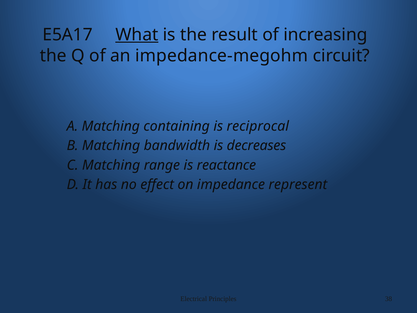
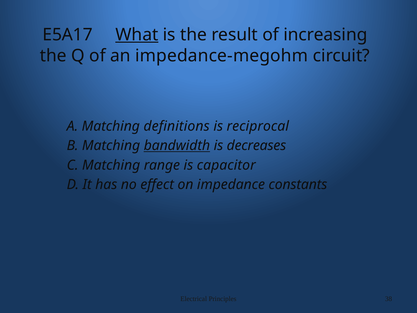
containing: containing -> definitions
bandwidth underline: none -> present
reactance: reactance -> capacitor
represent: represent -> constants
